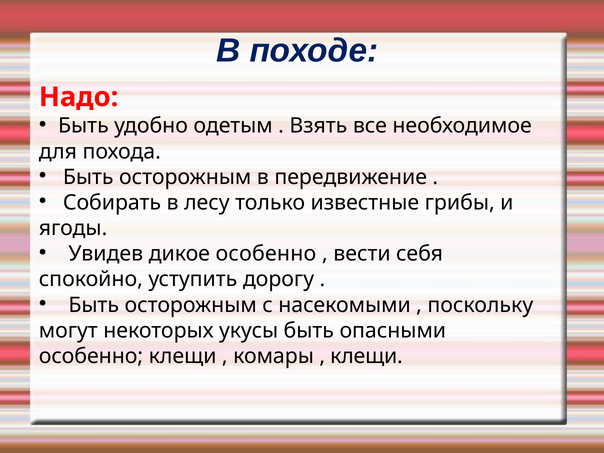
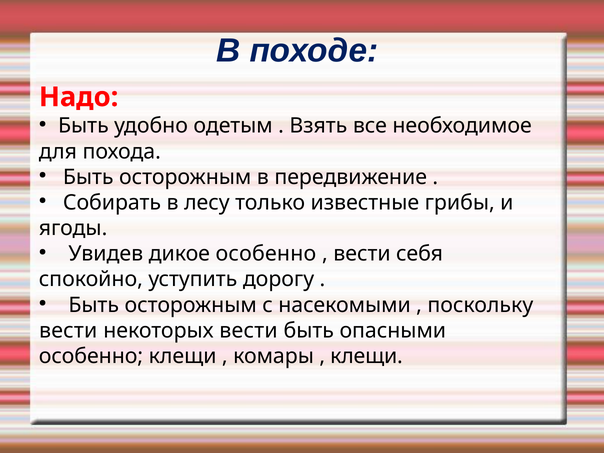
могут at (68, 331): могут -> вести
некоторых укусы: укусы -> вести
